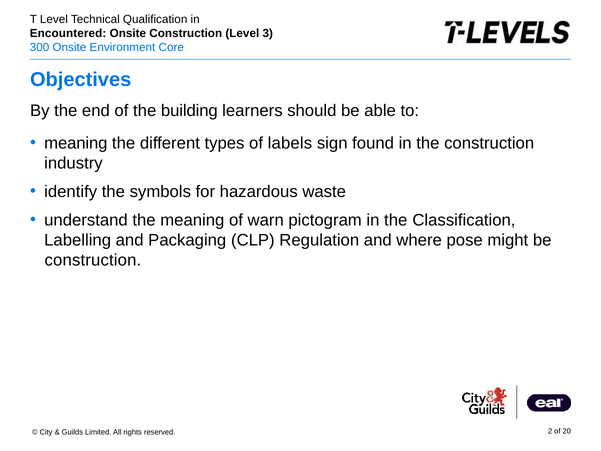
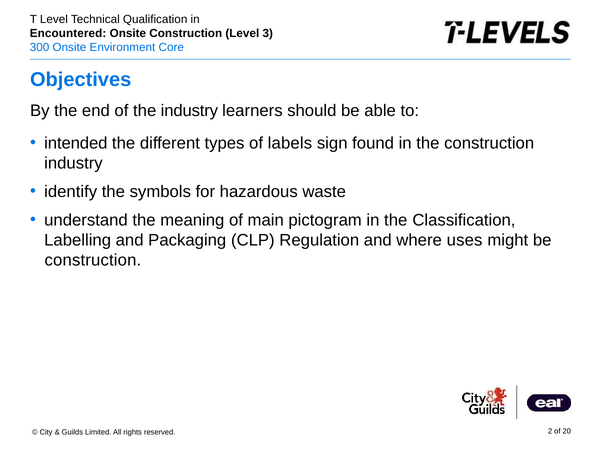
the building: building -> industry
meaning at (76, 143): meaning -> intended
warn: warn -> main
pose: pose -> uses
